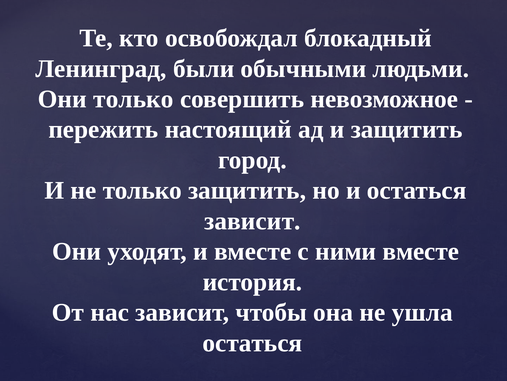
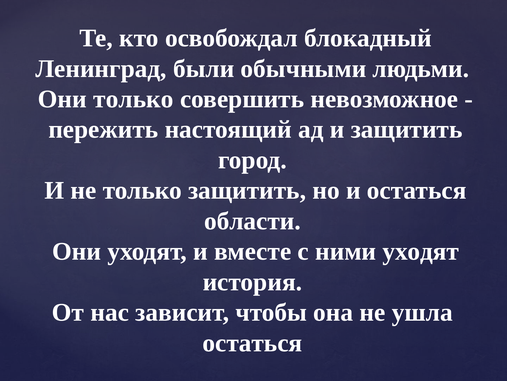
зависит at (252, 221): зависит -> области
ними вместе: вместе -> уходят
